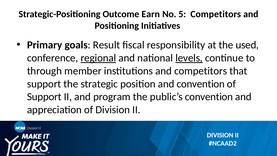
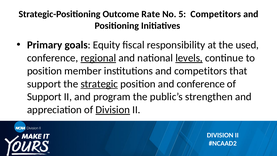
Earn: Earn -> Rate
Result: Result -> Equity
through at (44, 71): through -> position
strategic underline: none -> present
and convention: convention -> conference
public’s convention: convention -> strengthen
Division at (113, 110) underline: none -> present
